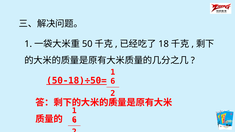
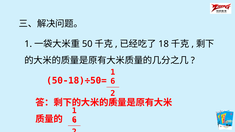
50-18)÷50= underline: present -> none
